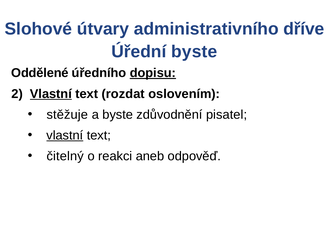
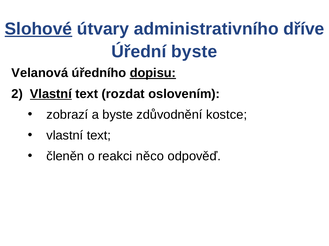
Slohové underline: none -> present
Oddělené: Oddělené -> Velanová
stěžuje: stěžuje -> zobrazí
pisatel: pisatel -> kostce
vlastní at (65, 136) underline: present -> none
čitelný: čitelný -> členěn
aneb: aneb -> něco
